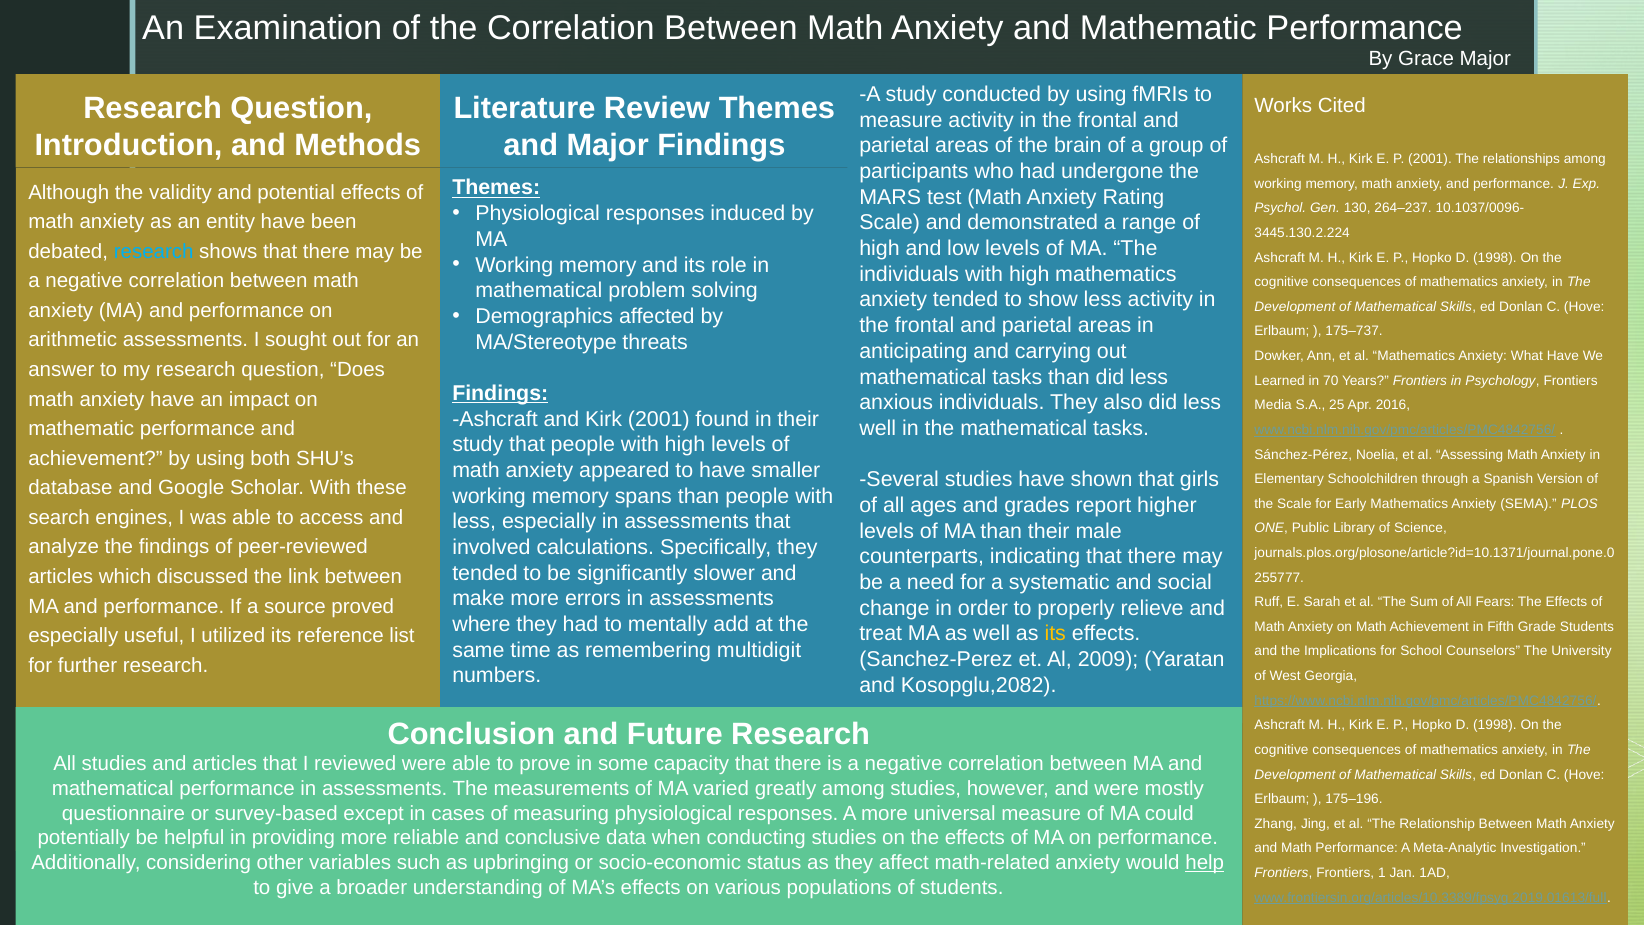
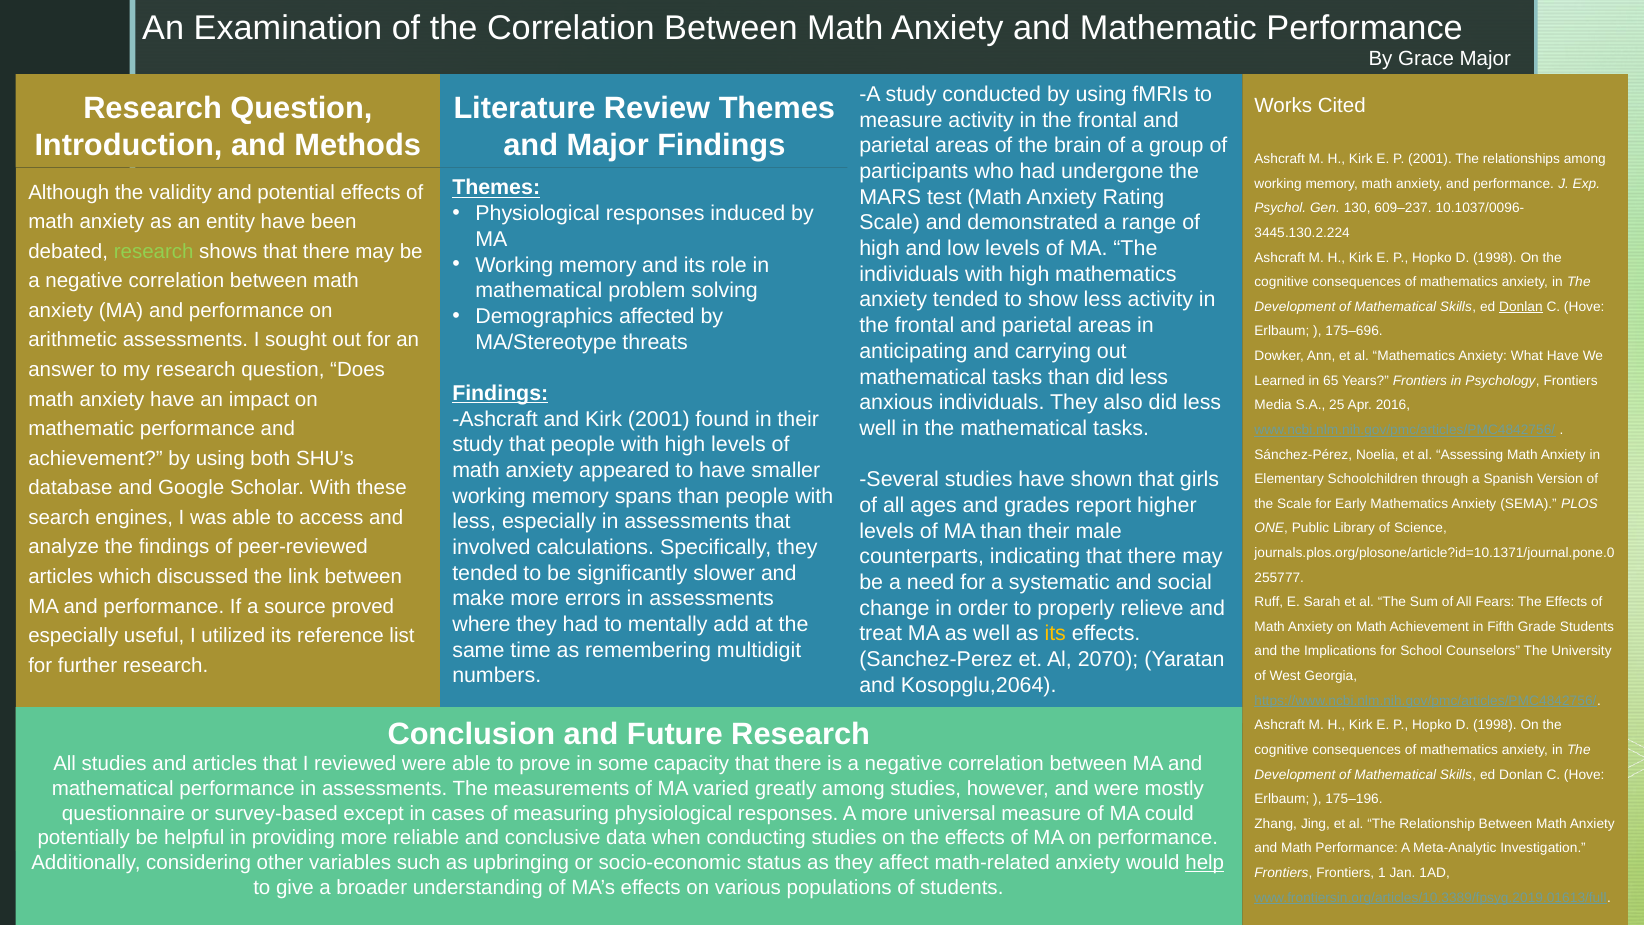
264–237: 264–237 -> 609–237
research at (154, 251) colour: light blue -> light green
Donlan at (1521, 307) underline: none -> present
175–737: 175–737 -> 175–696
70: 70 -> 65
2009: 2009 -> 2070
Kosopglu,2082: Kosopglu,2082 -> Kosopglu,2064
